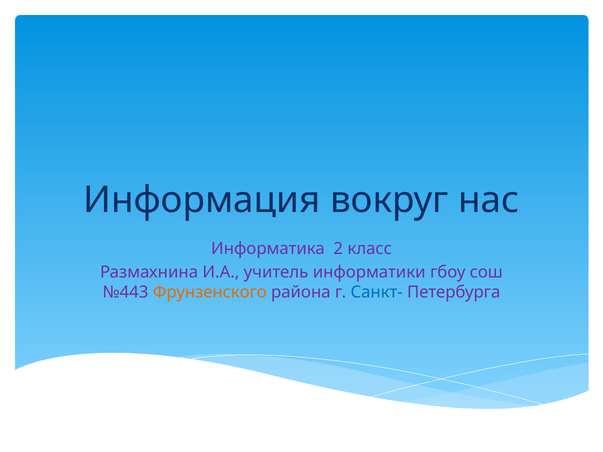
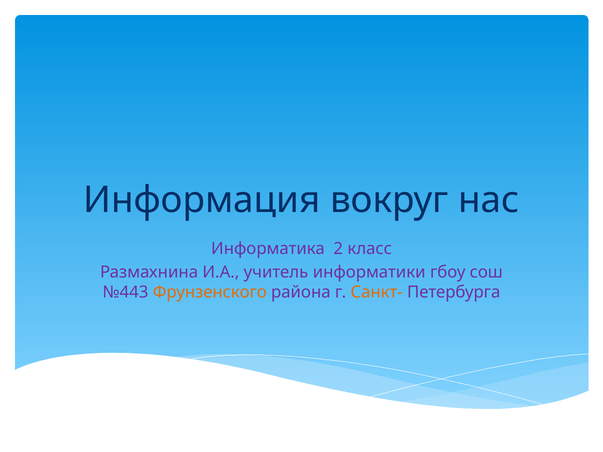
Санкт- colour: blue -> orange
